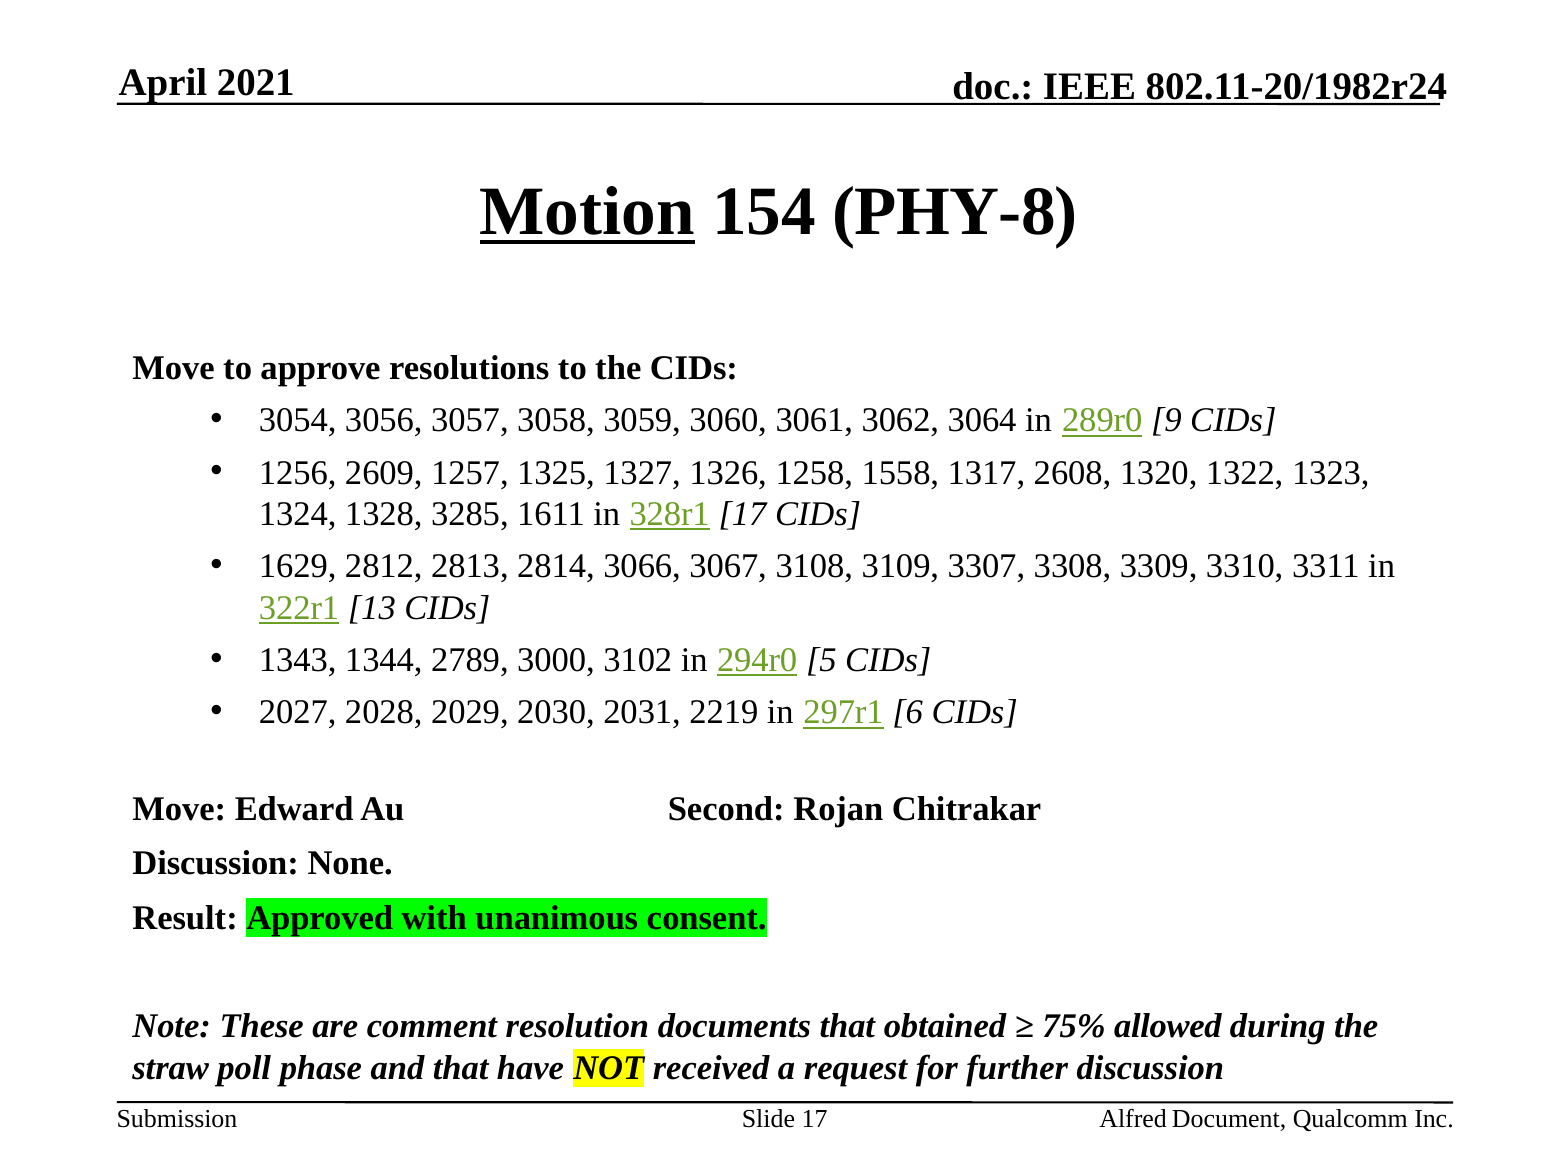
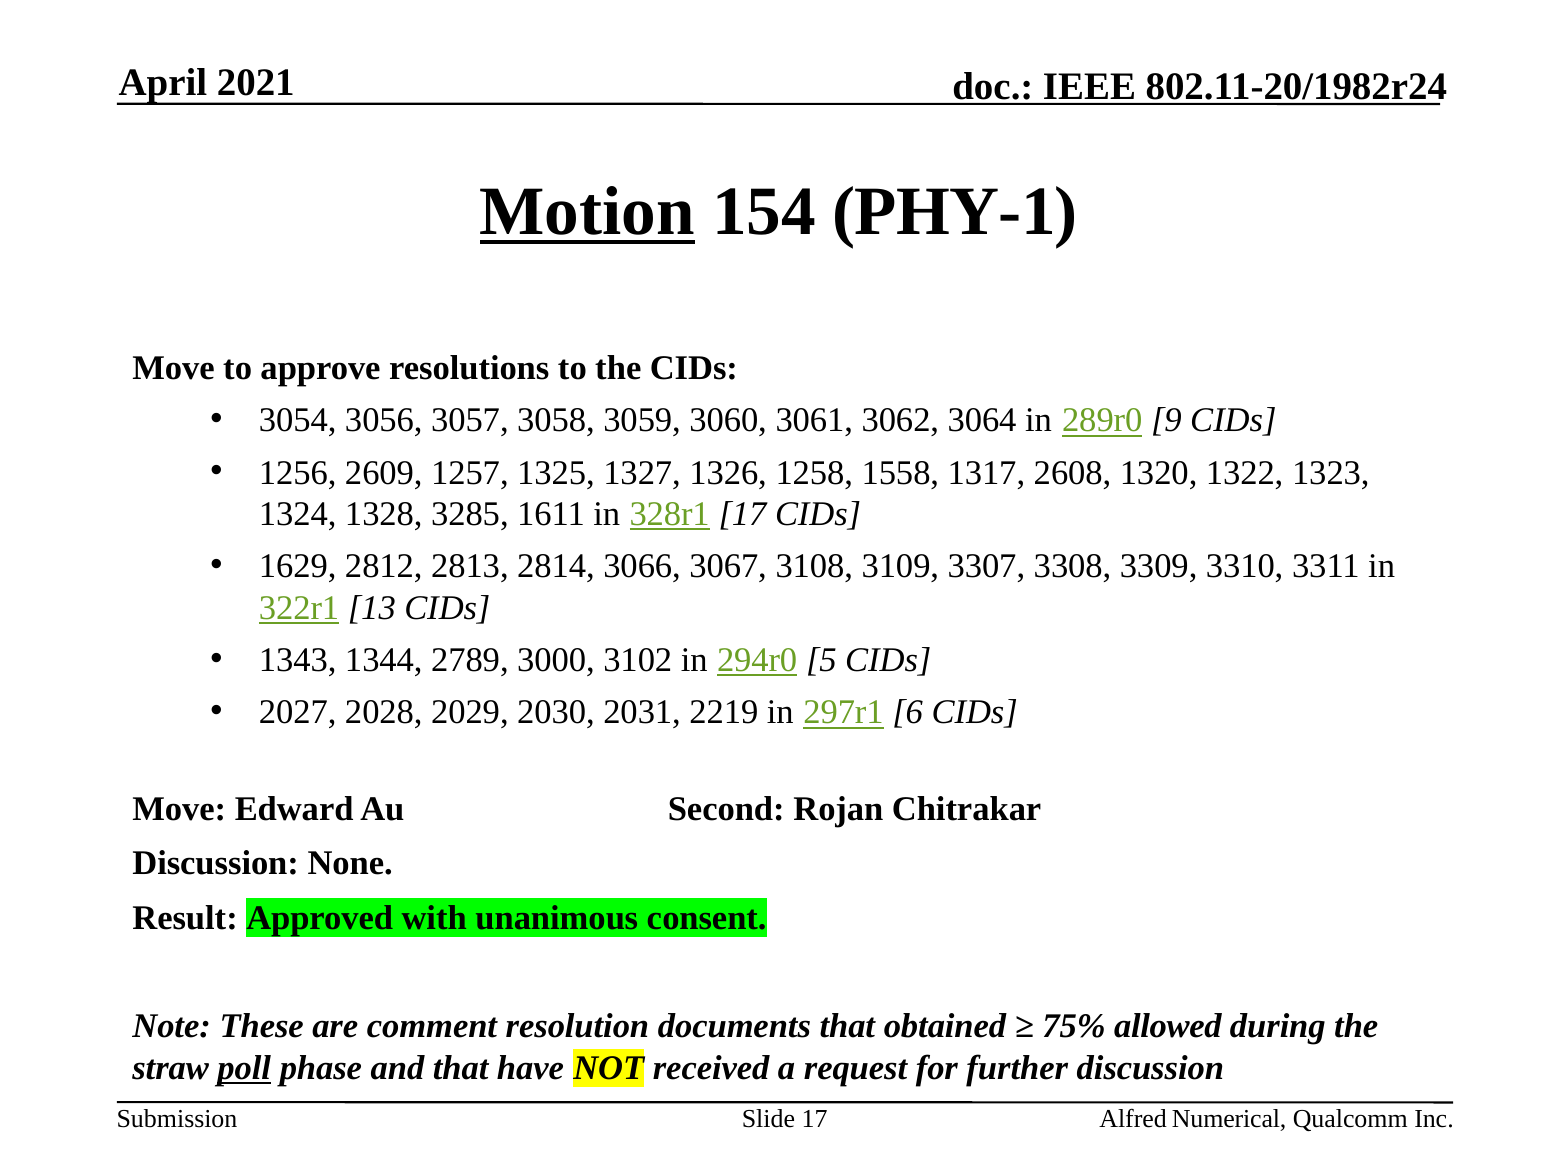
PHY-8: PHY-8 -> PHY-1
poll underline: none -> present
Document: Document -> Numerical
